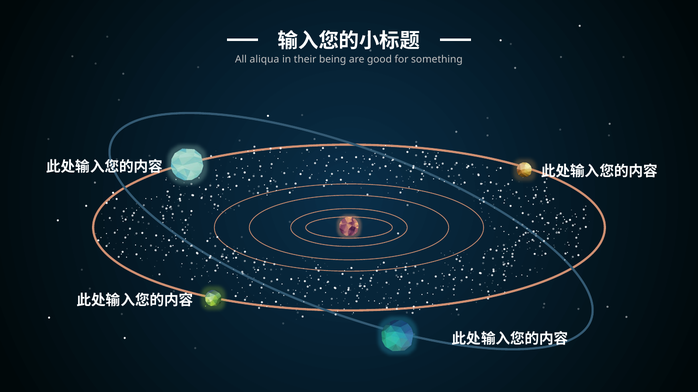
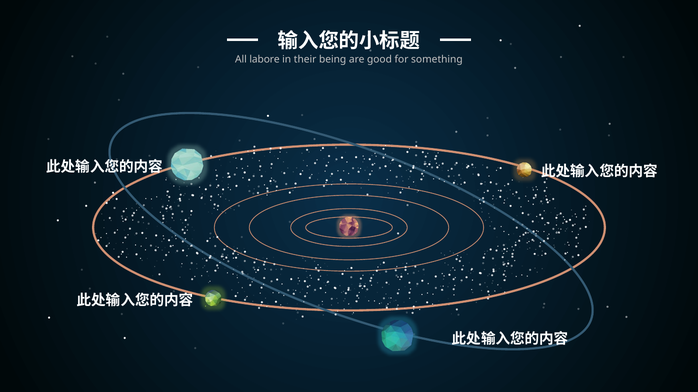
aliqua: aliqua -> labore
